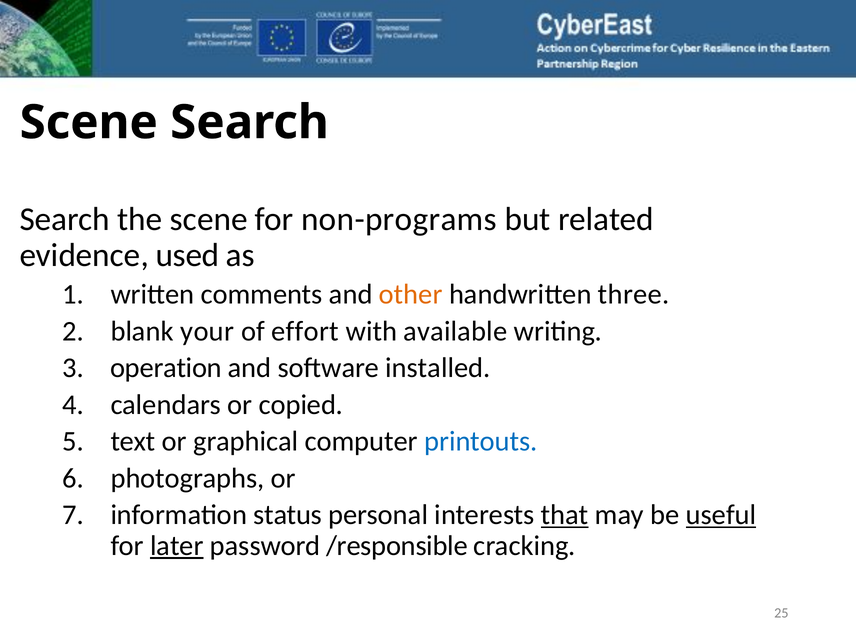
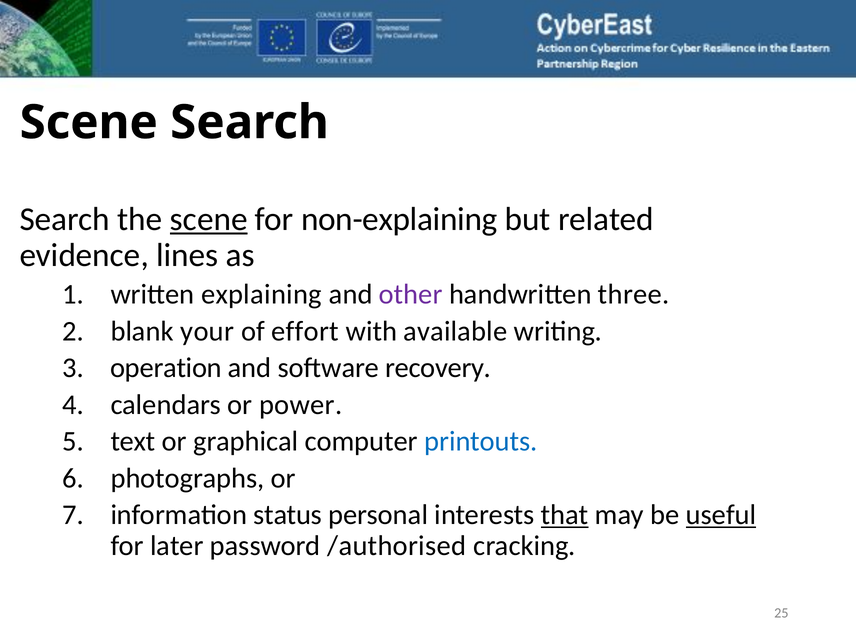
scene at (209, 219) underline: none -> present
non-programs: non-programs -> non-explaining
used: used -> lines
comments: comments -> explaining
other colour: orange -> purple
installed: installed -> recovery
copied: copied -> power
later underline: present -> none
/responsible: /responsible -> /authorised
